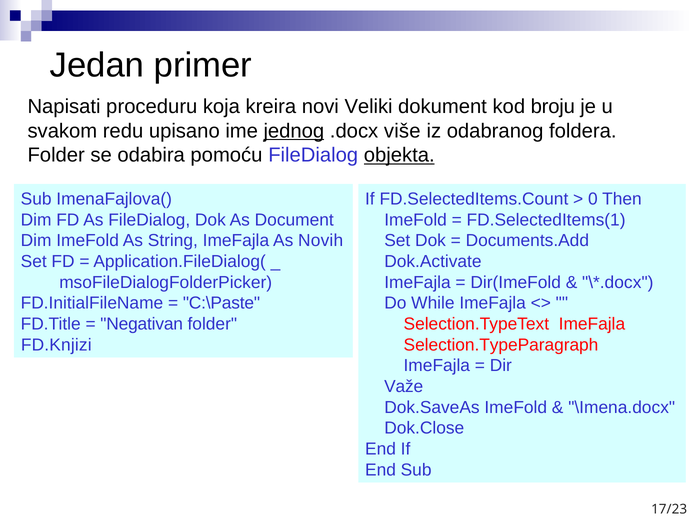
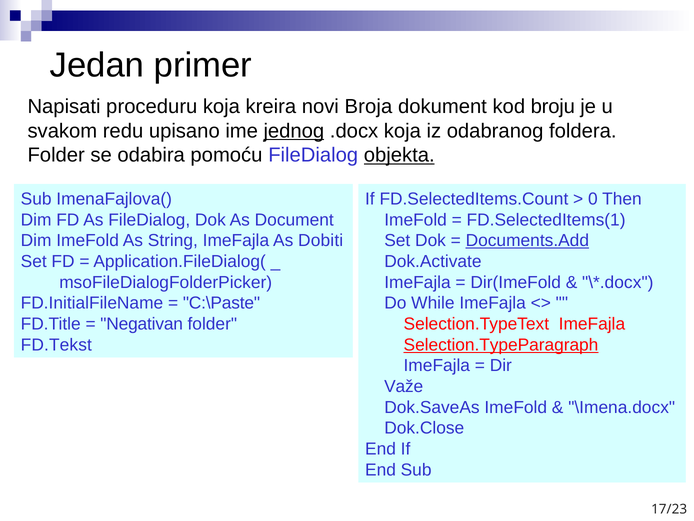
Veliki: Veliki -> Broja
.docx više: više -> koja
Novih: Novih -> Dobiti
Documents.Add underline: none -> present
FD.Knjizi: FD.Knjizi -> FD.Tekst
Selection.TypeParagraph underline: none -> present
